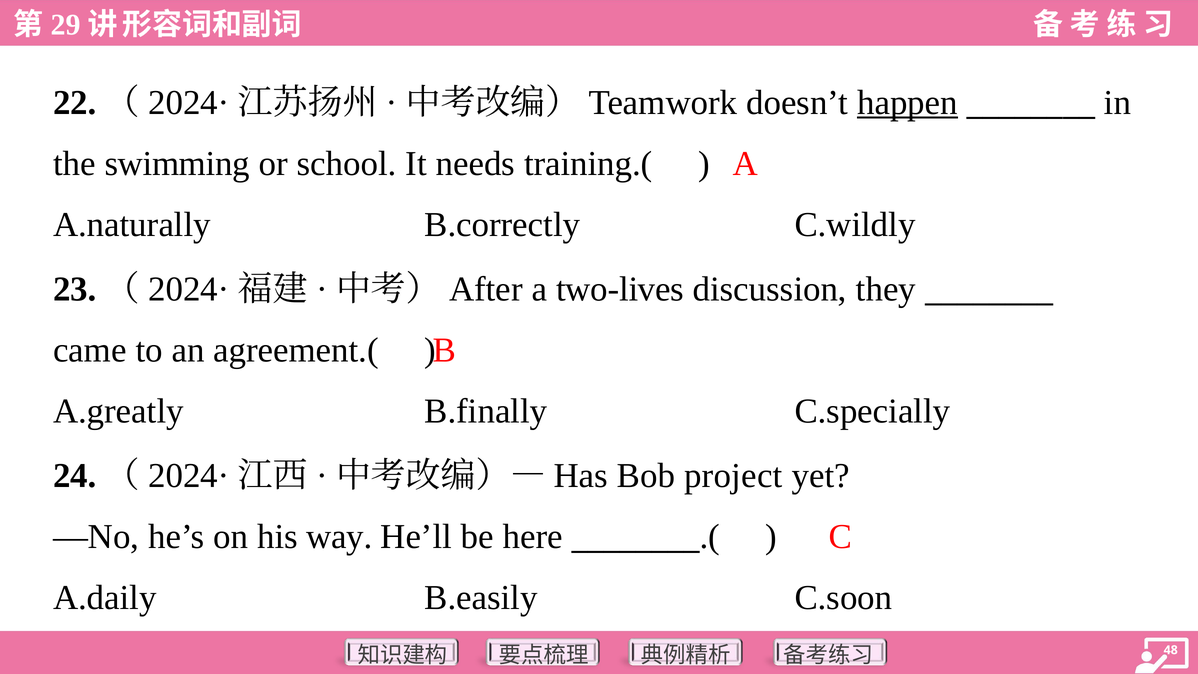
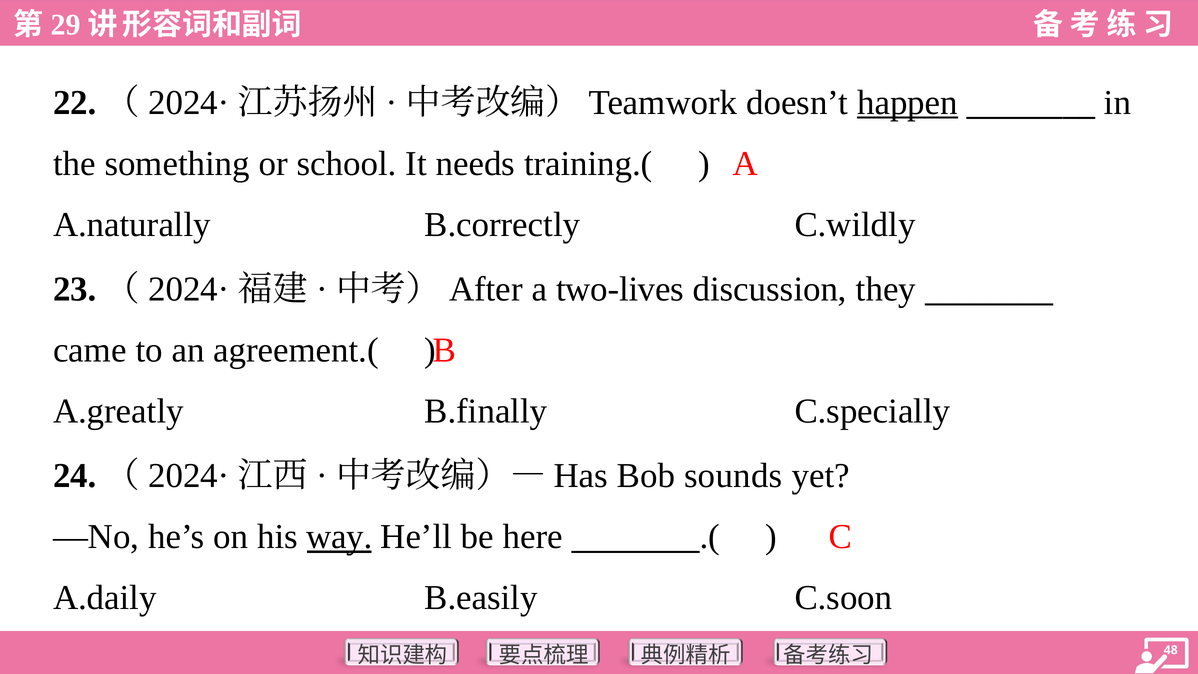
swimming: swimming -> something
project: project -> sounds
way underline: none -> present
